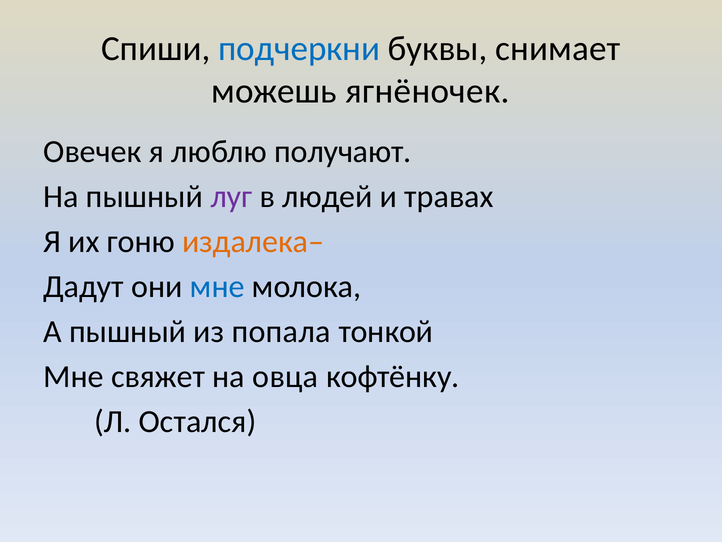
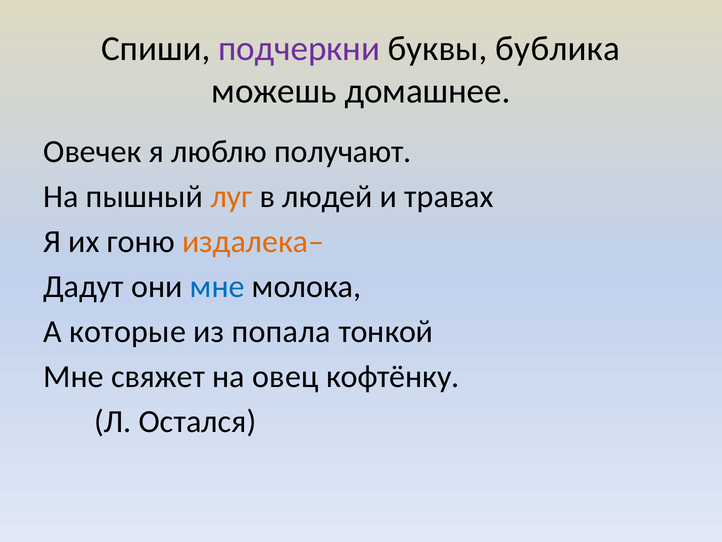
подчеркни colour: blue -> purple
снимает: снимает -> бублика
ягнёночек: ягнёночек -> домашнее
луг colour: purple -> orange
А пышный: пышный -> которые
овца: овца -> овец
